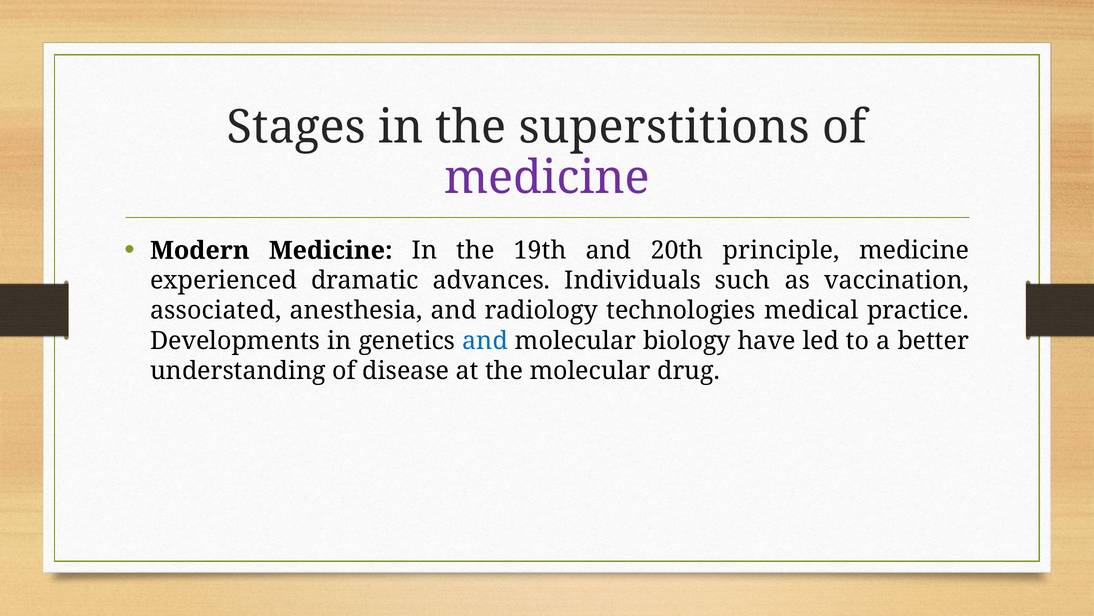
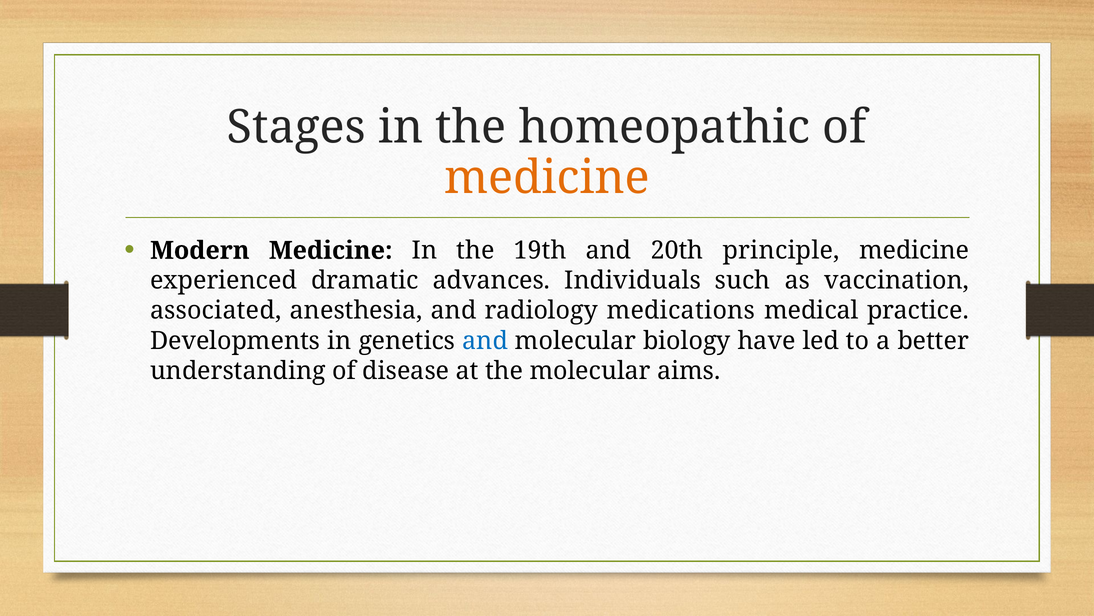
superstitions: superstitions -> homeopathic
medicine at (547, 178) colour: purple -> orange
technologies: technologies -> medications
drug: drug -> aims
